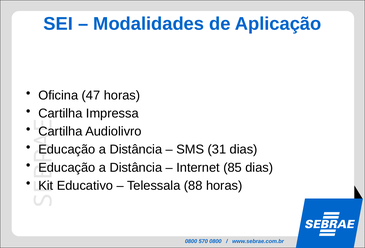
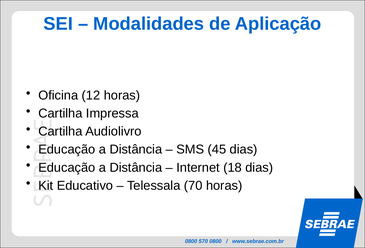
47: 47 -> 12
31: 31 -> 45
85: 85 -> 18
88: 88 -> 70
